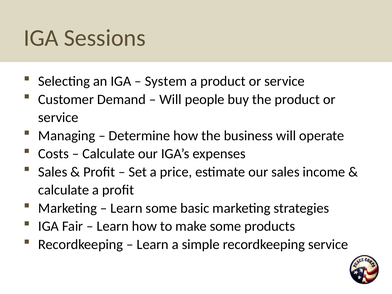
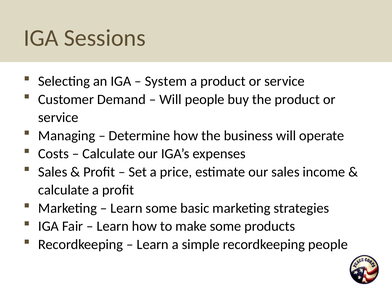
recordkeeping service: service -> people
